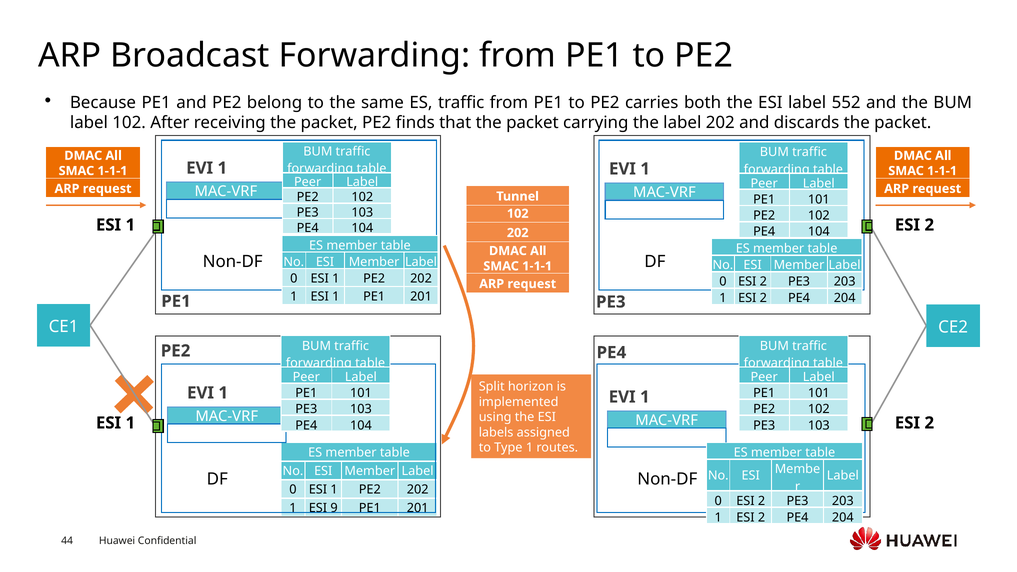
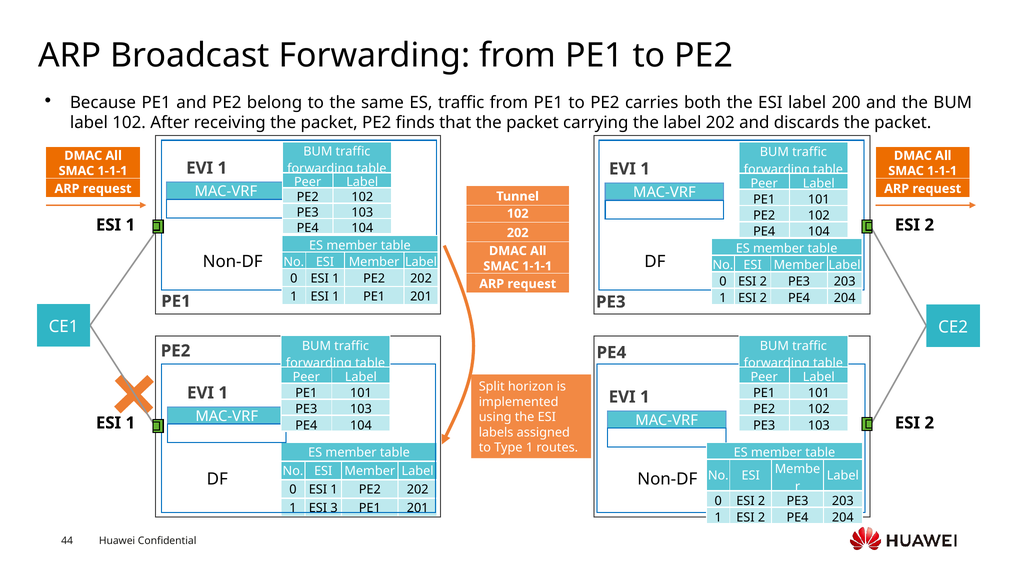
552: 552 -> 200
9: 9 -> 3
